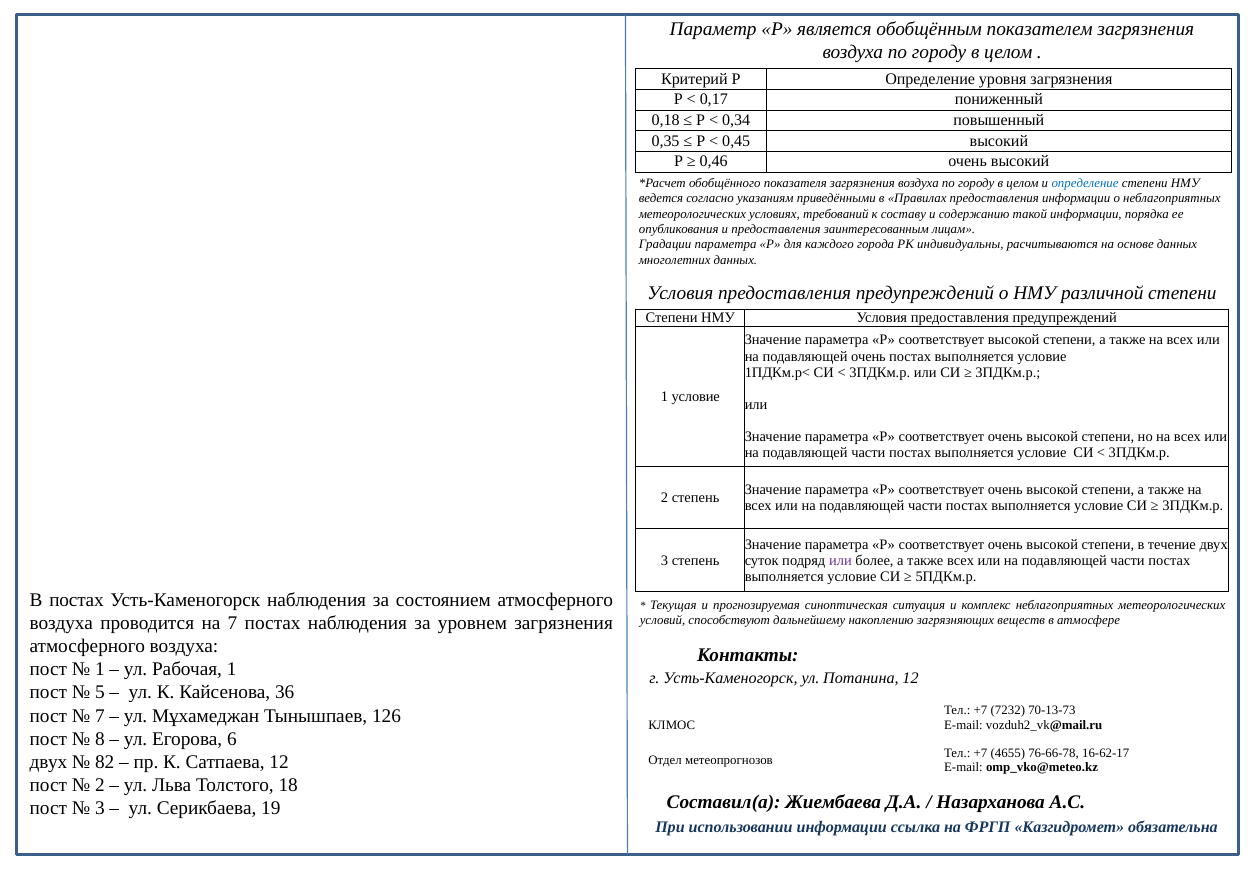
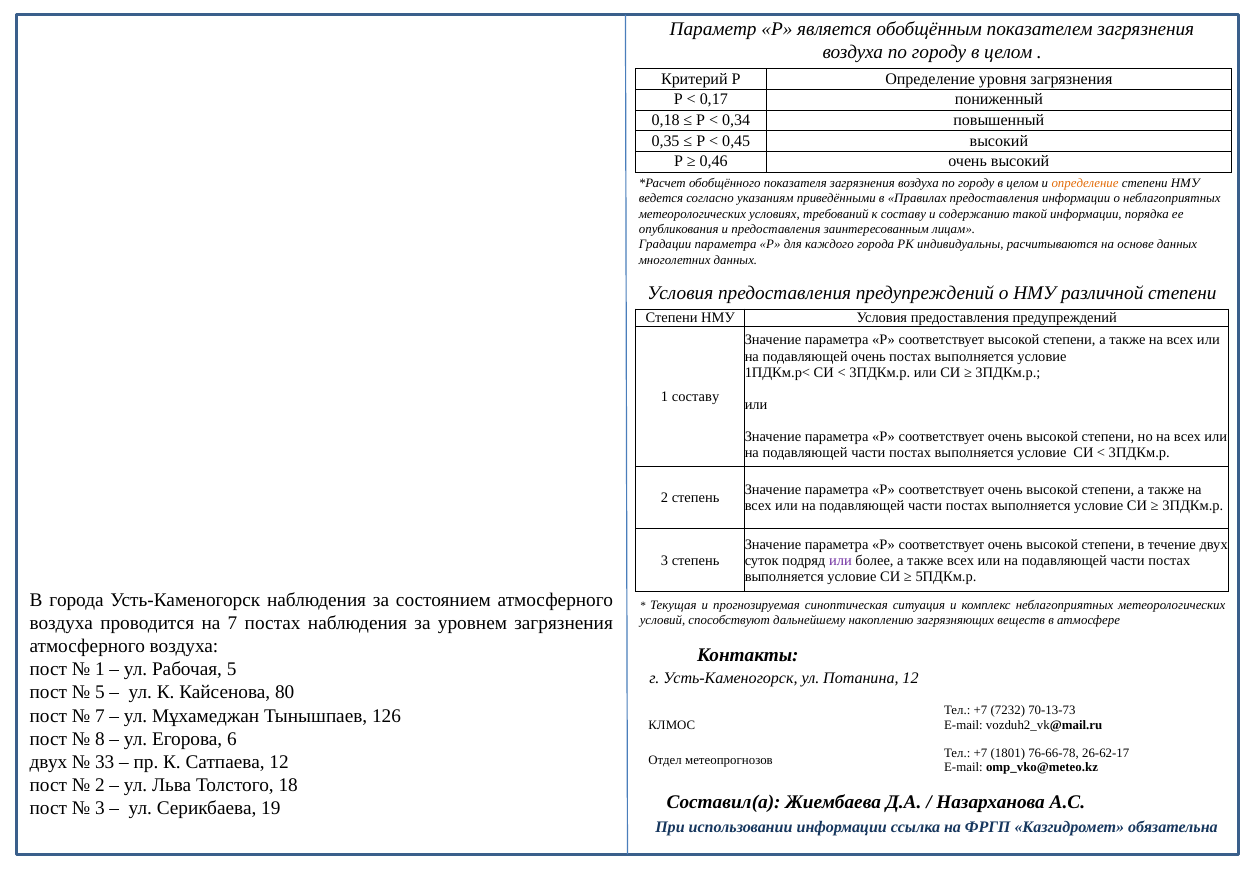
определение at (1085, 183) colour: blue -> orange
1 условие: условие -> составу
В постах: постах -> города
Рабочая 1: 1 -> 5
36: 36 -> 80
4655: 4655 -> 1801
16-62-17: 16-62-17 -> 26-62-17
82: 82 -> 33
